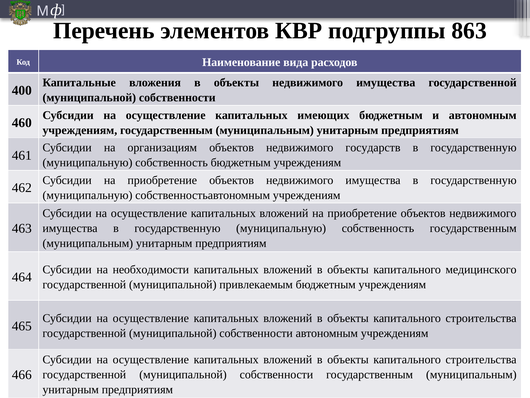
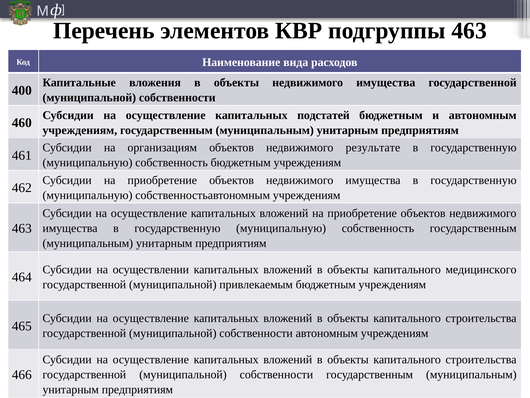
подгруппы 863: 863 -> 463
имеющих: имеющих -> подстатей
государств: государств -> результате
необходимости: необходимости -> осуществлении
